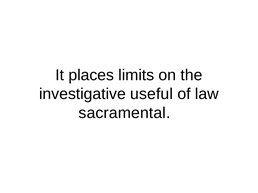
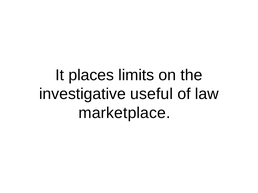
sacramental: sacramental -> marketplace
